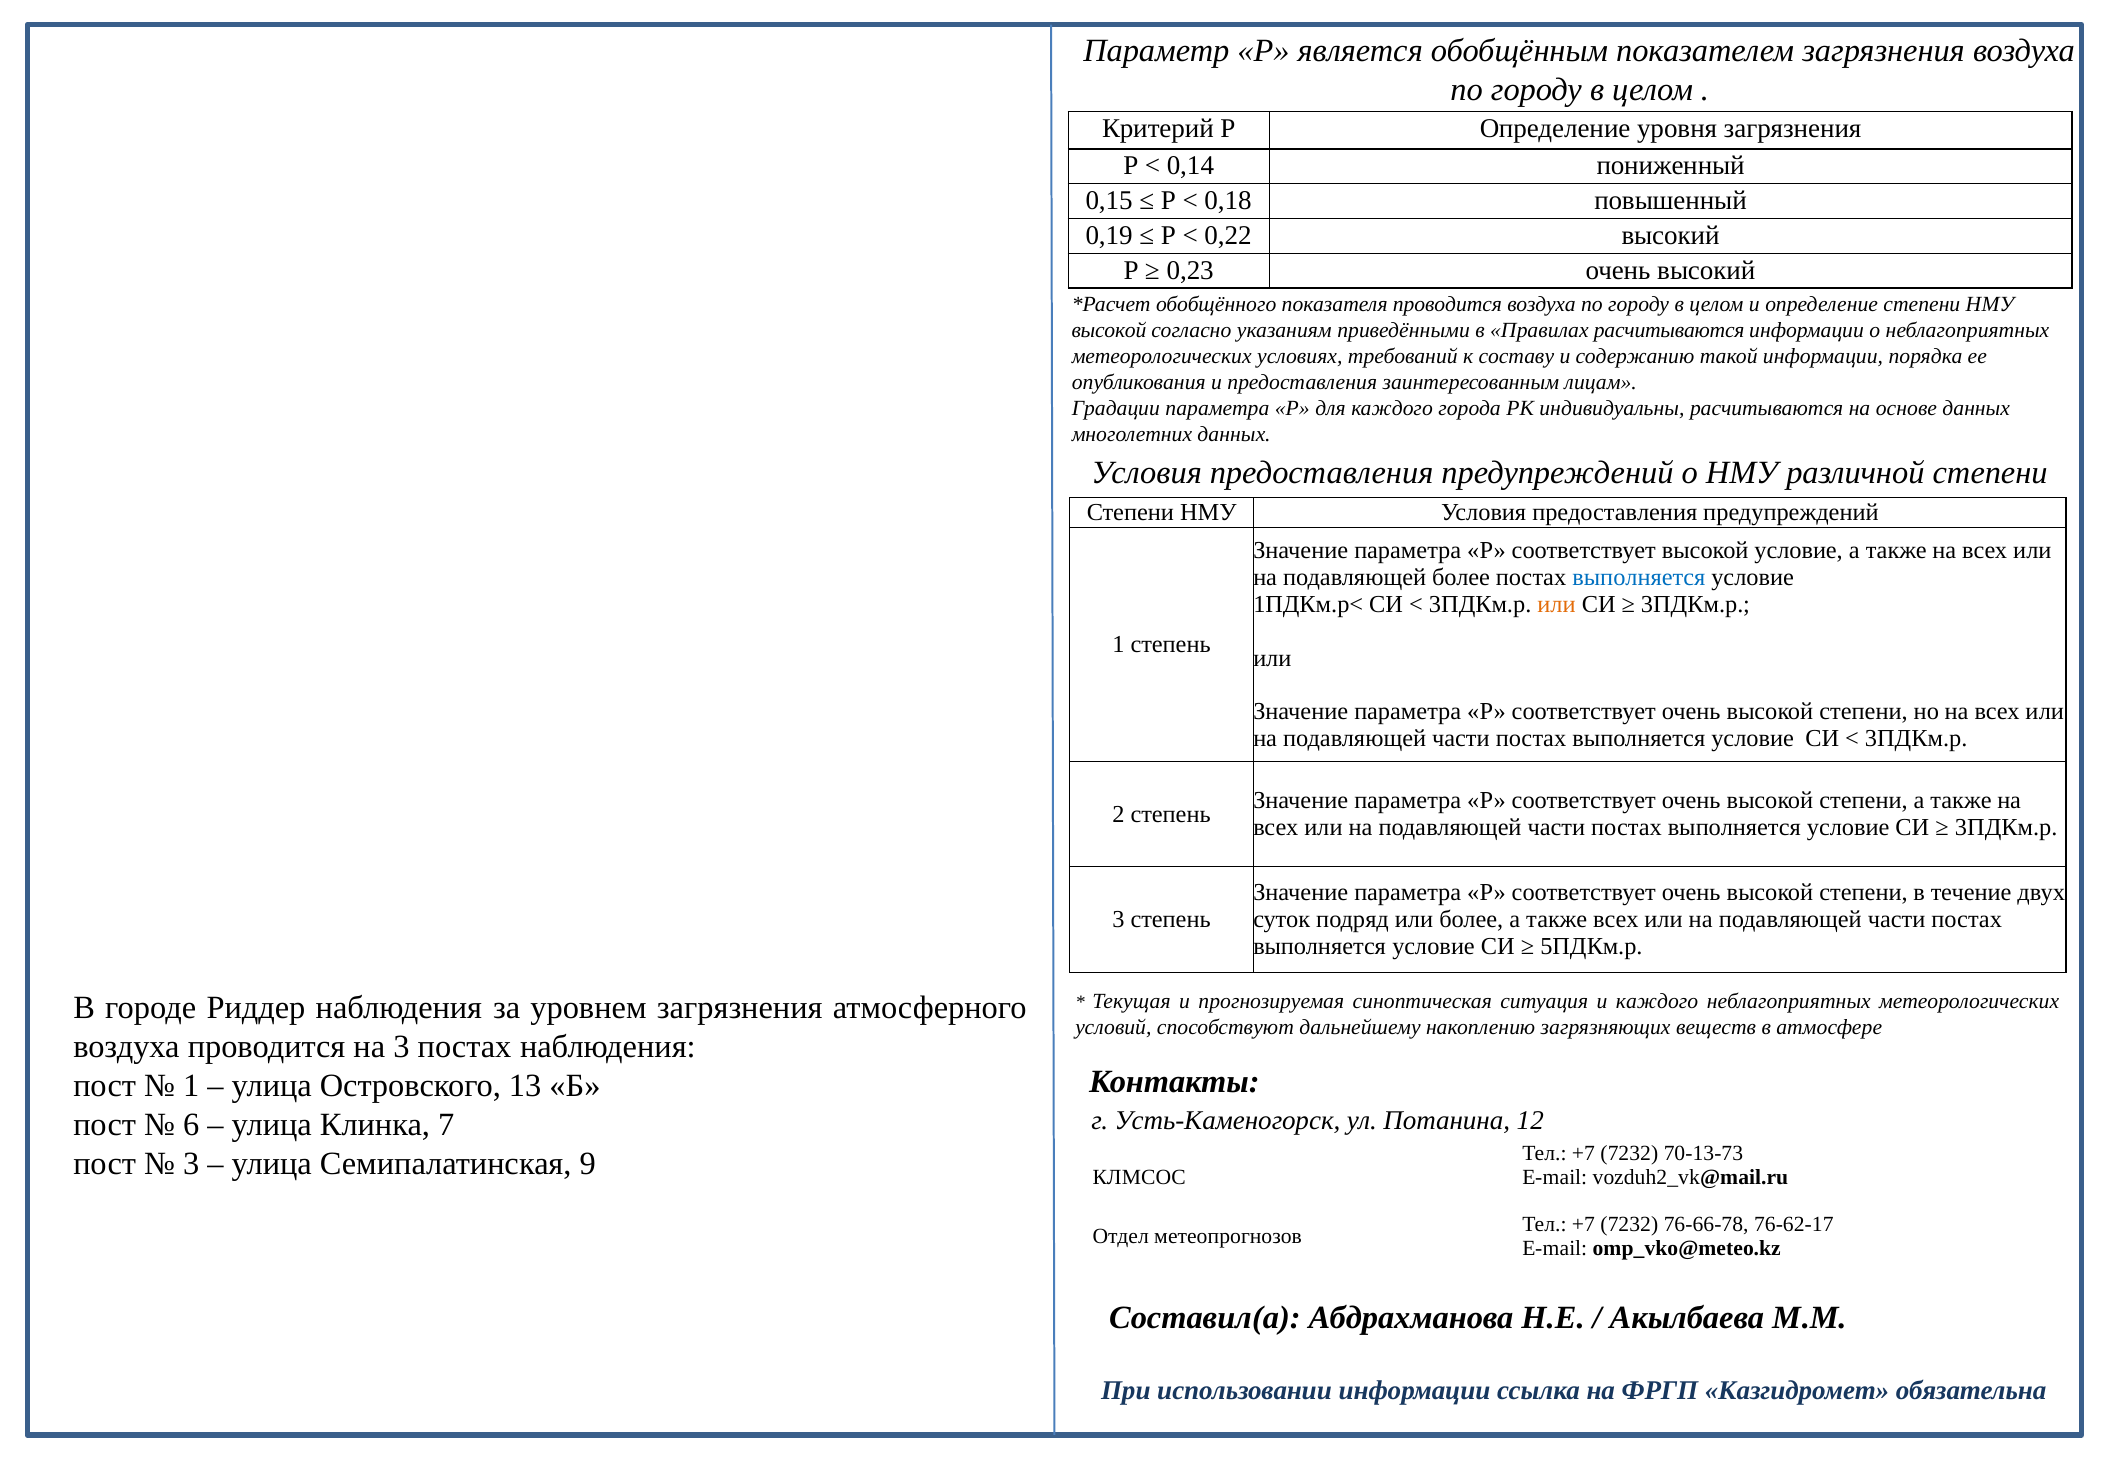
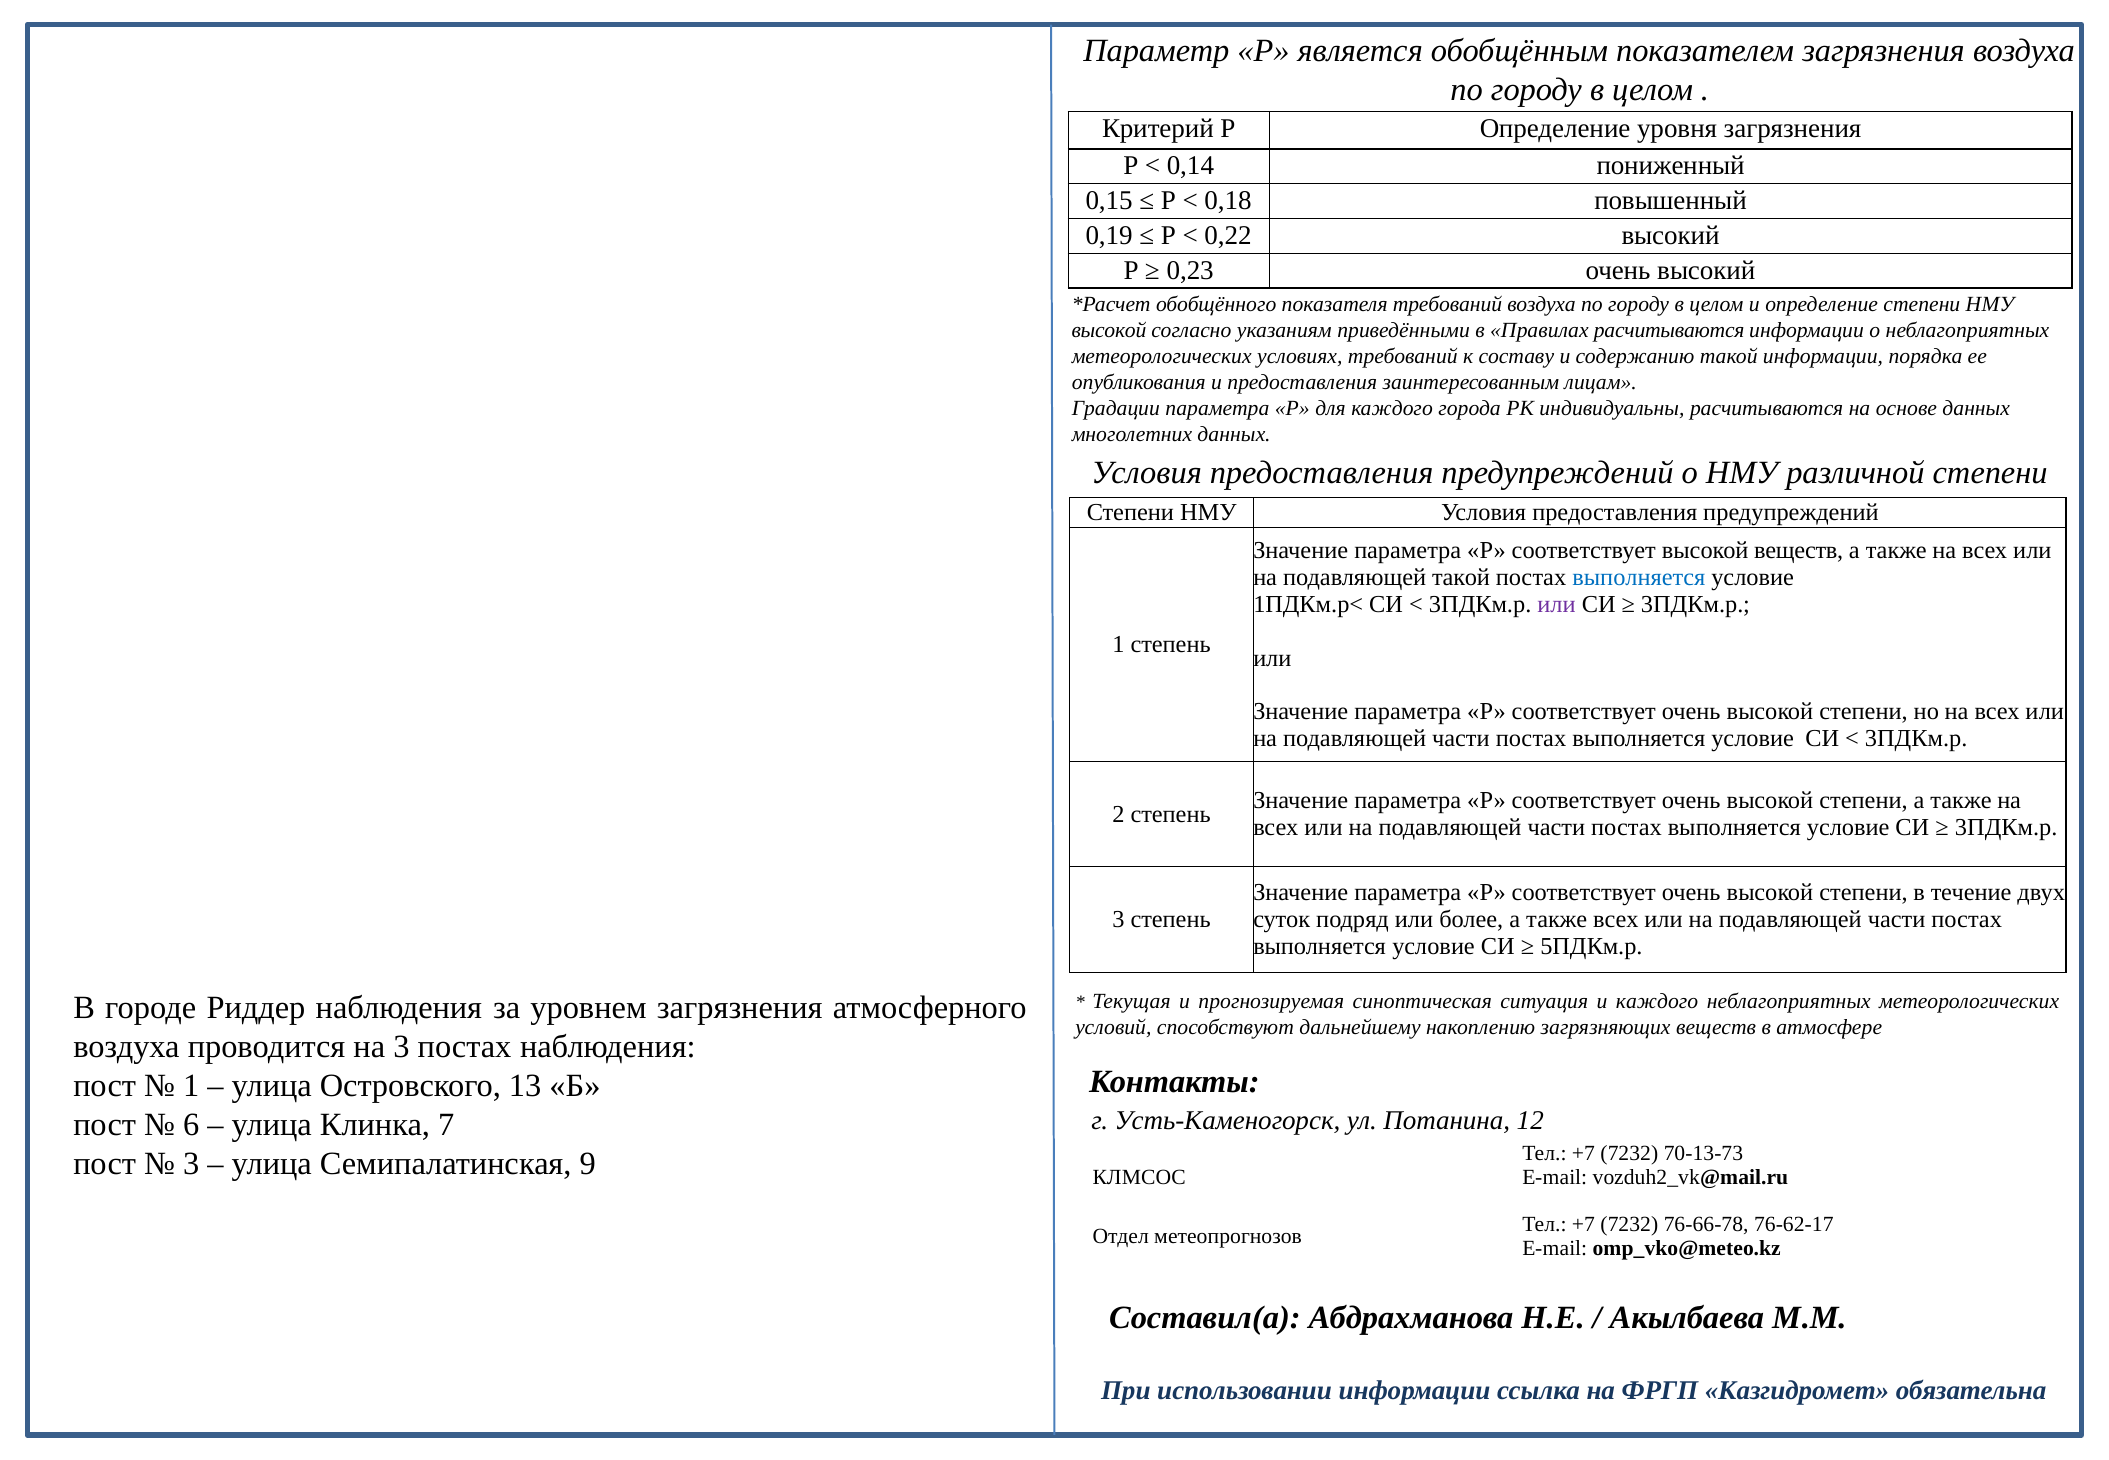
показателя проводится: проводится -> требований
высокой условие: условие -> веществ
подавляющей более: более -> такой
или at (1556, 604) colour: orange -> purple
